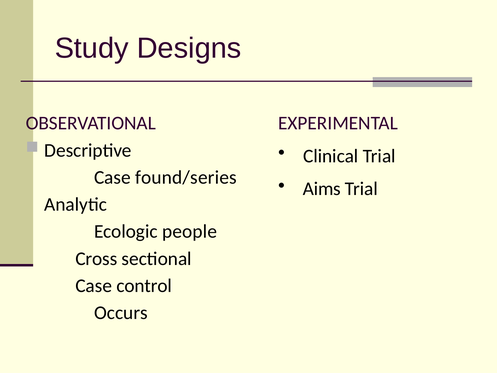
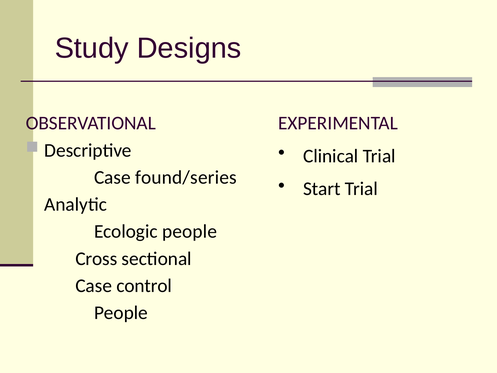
Aims: Aims -> Start
Occurs at (121, 313): Occurs -> People
